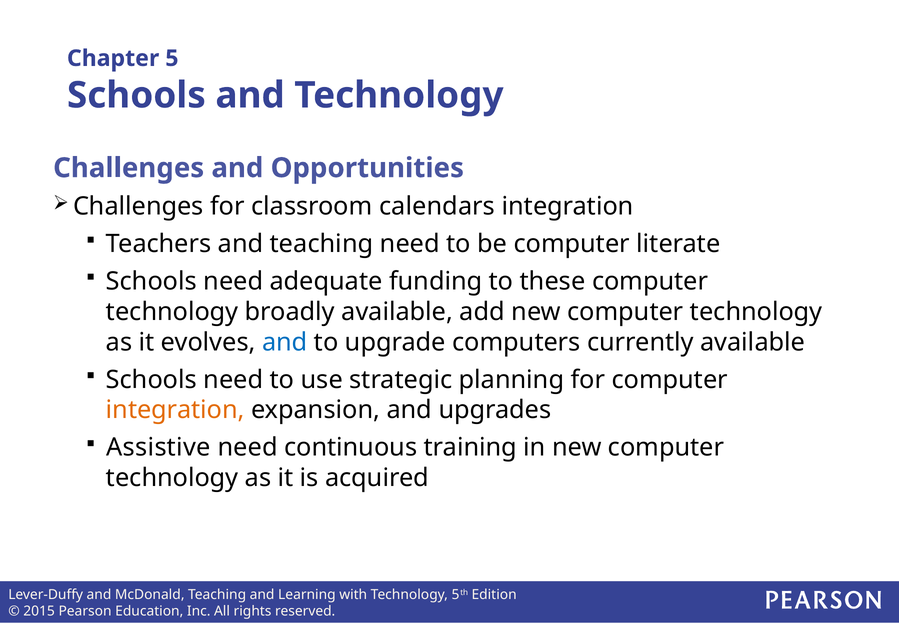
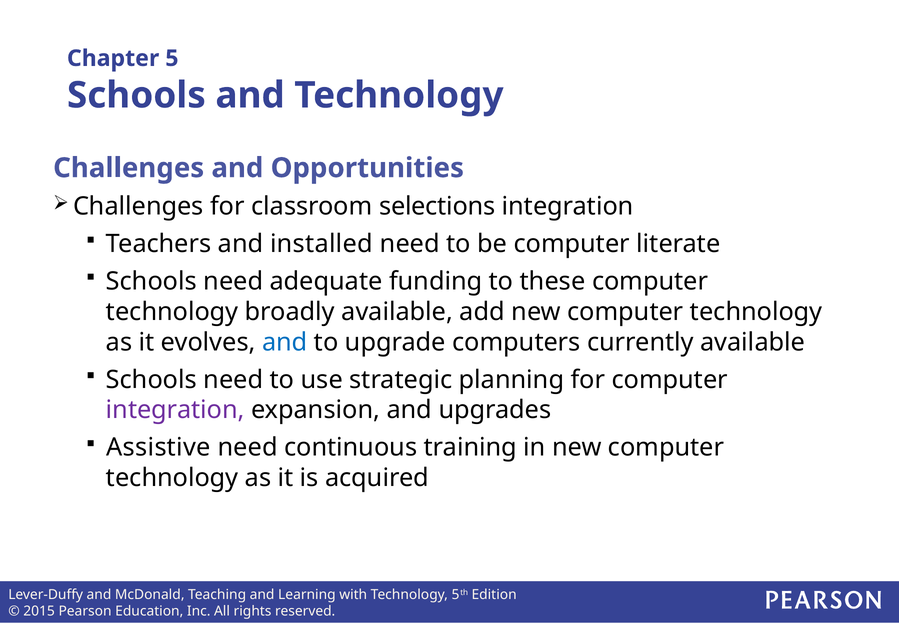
calendars: calendars -> selections
and teaching: teaching -> installed
integration at (175, 410) colour: orange -> purple
